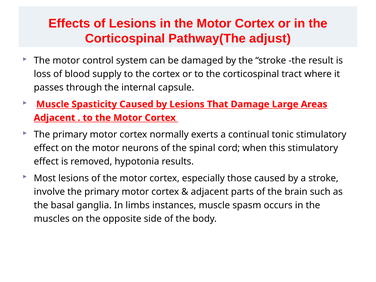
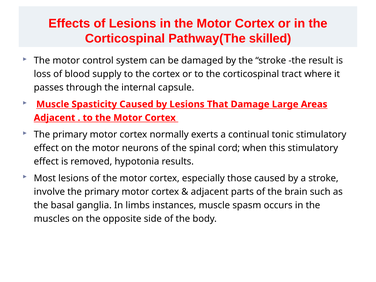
adjust: adjust -> skilled
